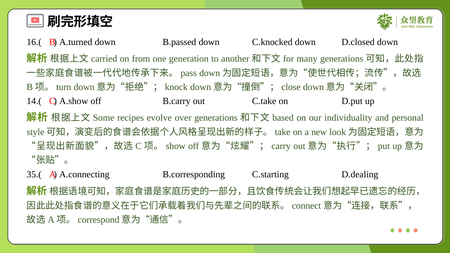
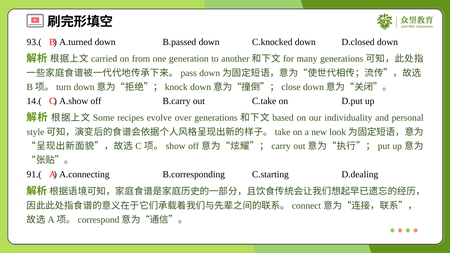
16.(: 16.( -> 93.(
35.(: 35.( -> 91.(
